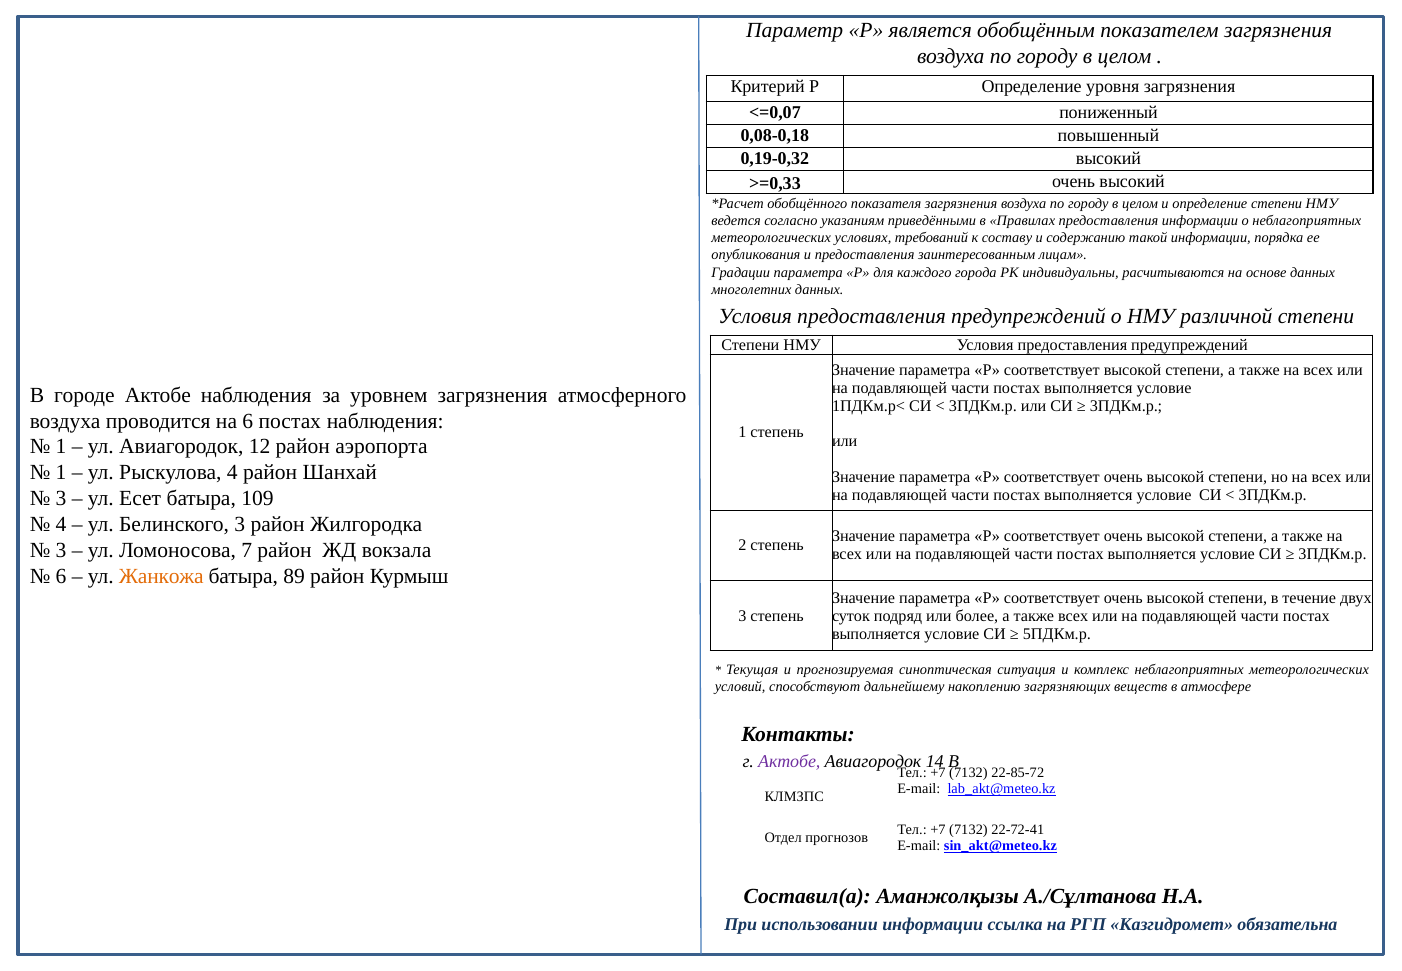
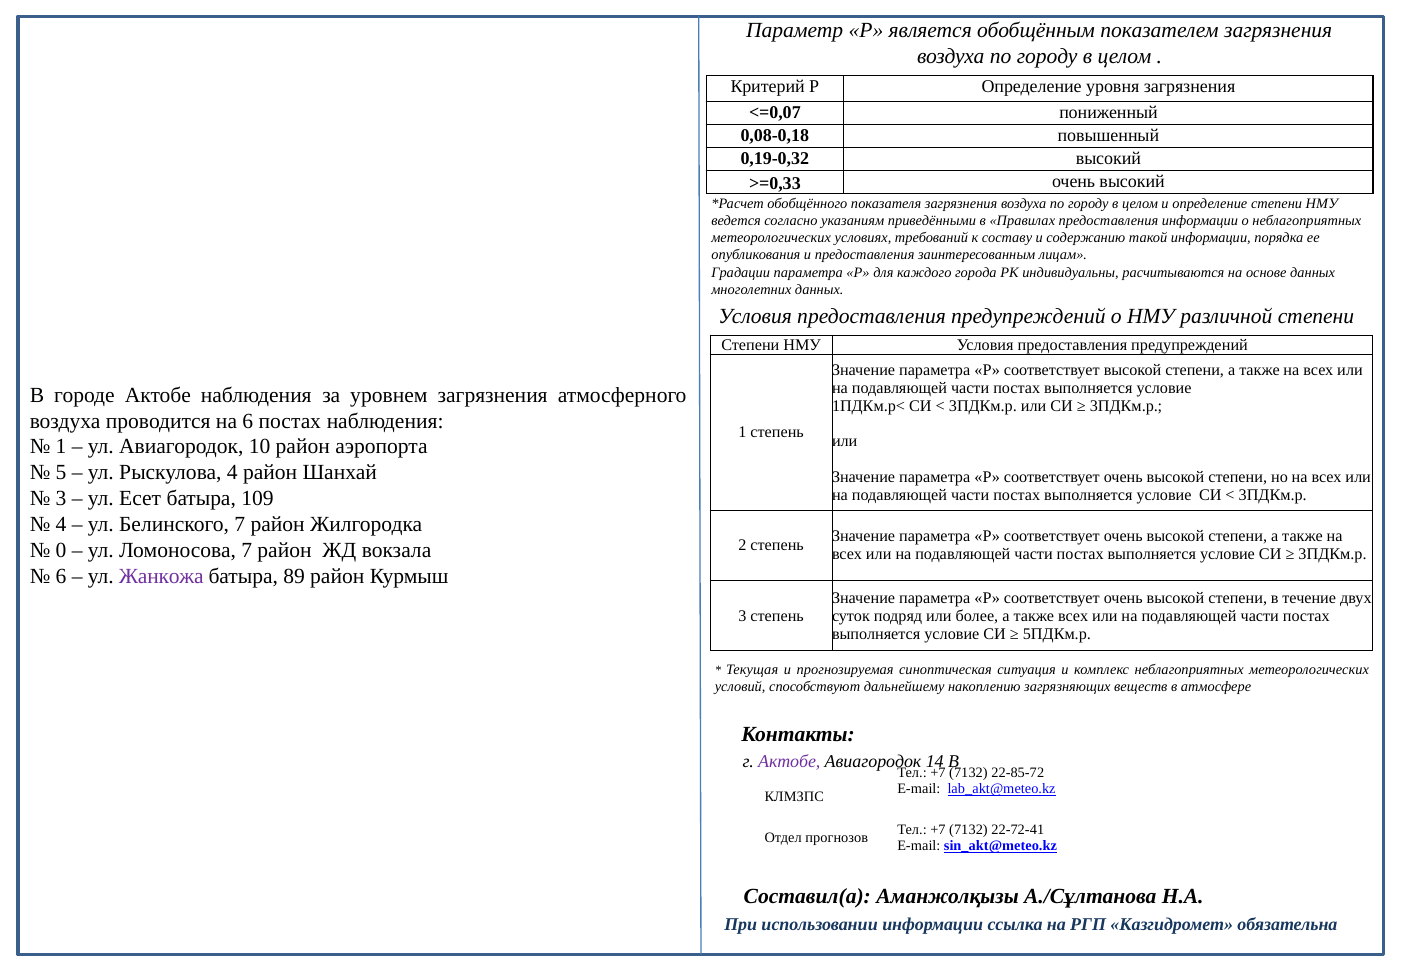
12: 12 -> 10
1 at (61, 473): 1 -> 5
Белинского 3: 3 -> 7
3 at (61, 550): 3 -> 0
Жанкожа colour: orange -> purple
